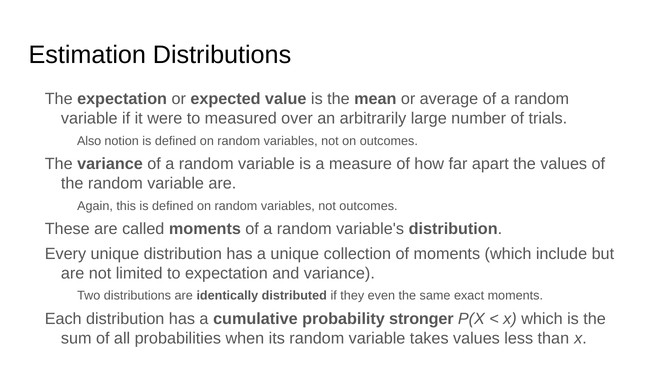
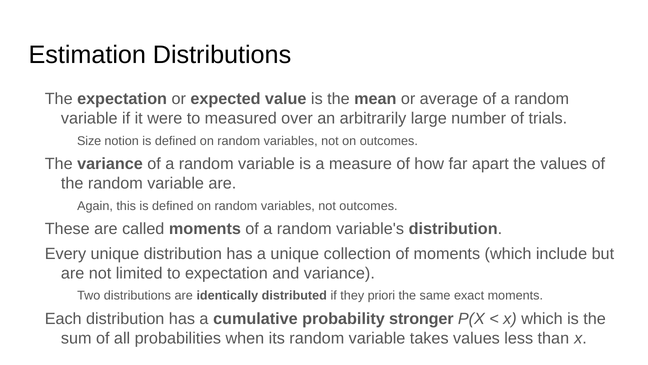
Also: Also -> Size
even: even -> priori
